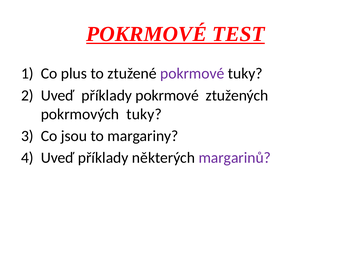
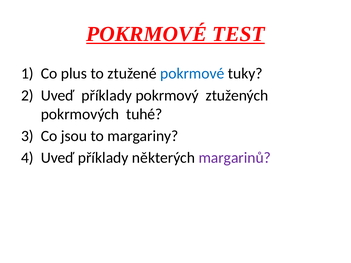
pokrmové at (192, 74) colour: purple -> blue
příklady pokrmové: pokrmové -> pokrmový
pokrmových tuky: tuky -> tuhé
